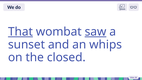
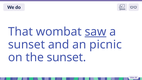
That underline: present -> none
whips: whips -> picnic
the closed: closed -> sunset
